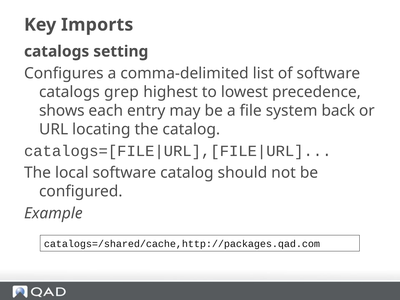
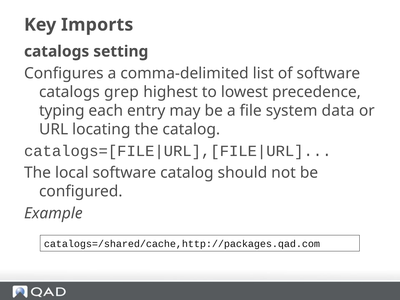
shows: shows -> typing
back: back -> data
